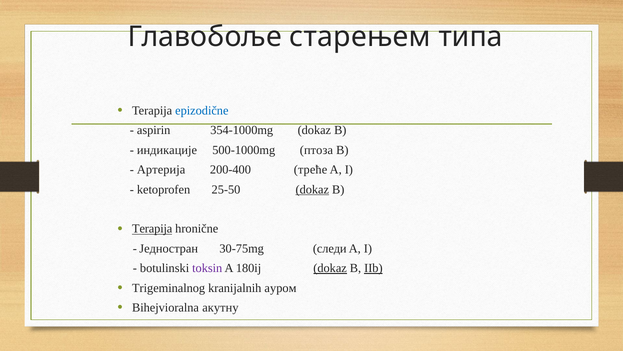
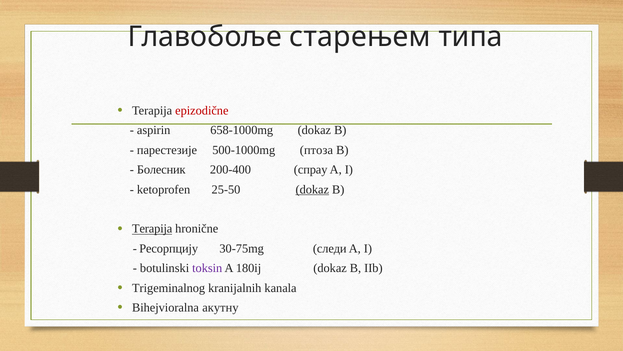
epizodične colour: blue -> red
354-1000mg: 354-1000mg -> 658-1000mg
индикације: индикације -> парестезије
Артерија: Артерија -> Болесник
треће: треће -> спраy
Једностран: Једностран -> Ресорпцију
dokaz at (330, 268) underline: present -> none
IIb underline: present -> none
ауром: ауром -> kanala
